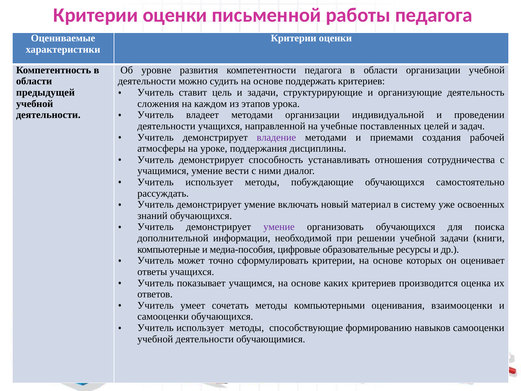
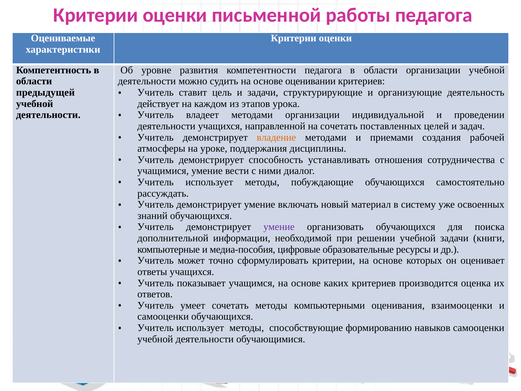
поддержать: поддержать -> оценивании
сложения: сложения -> действует
на учебные: учебные -> сочетать
владение colour: purple -> orange
